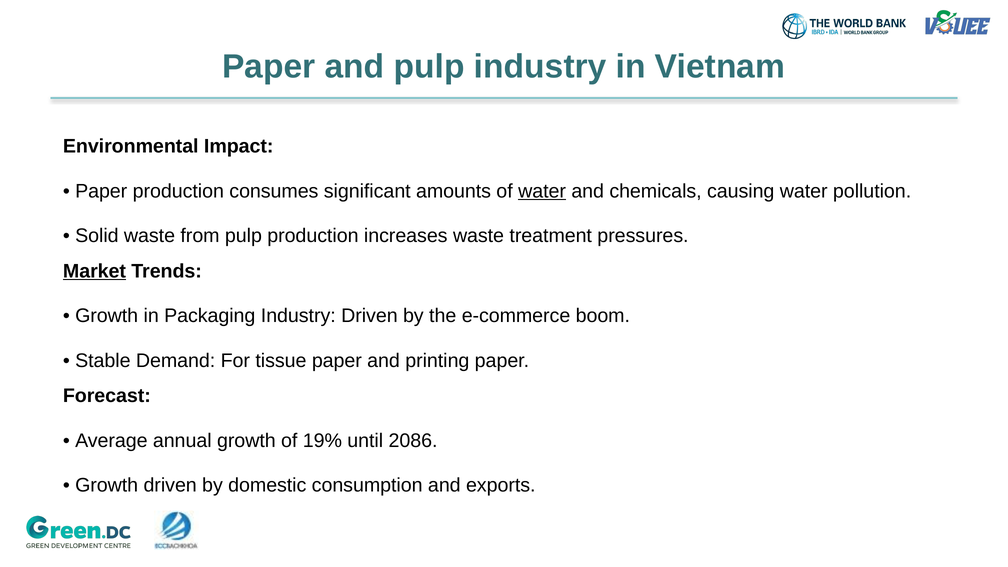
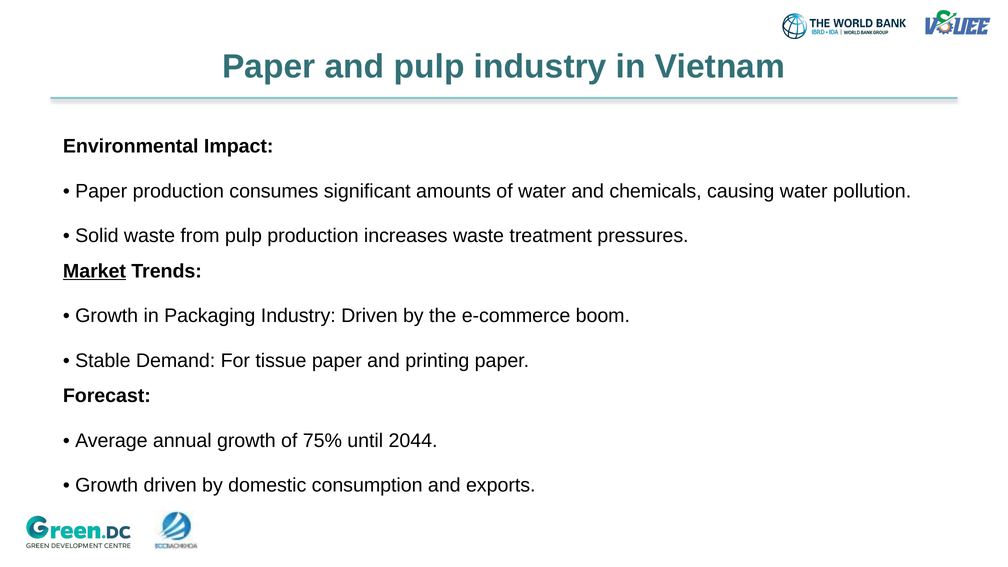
water at (542, 191) underline: present -> none
19%: 19% -> 75%
2086: 2086 -> 2044
